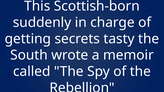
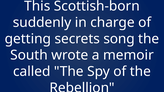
tasty: tasty -> song
